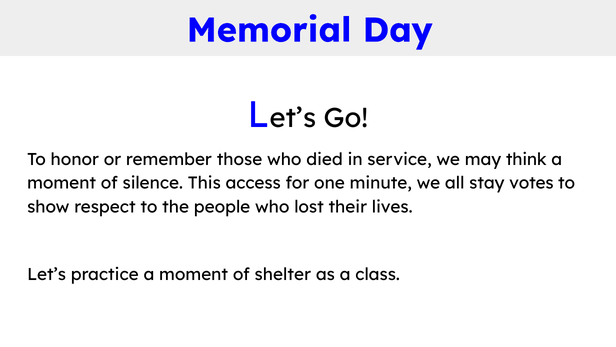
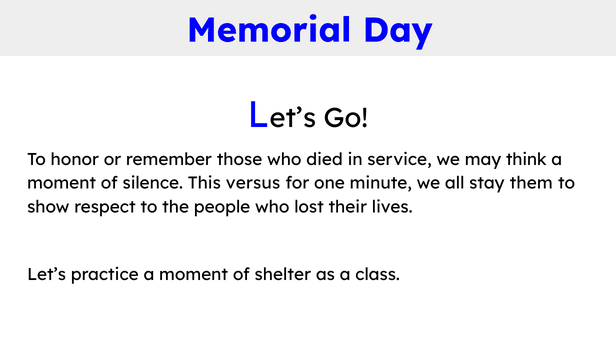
access: access -> versus
votes: votes -> them
